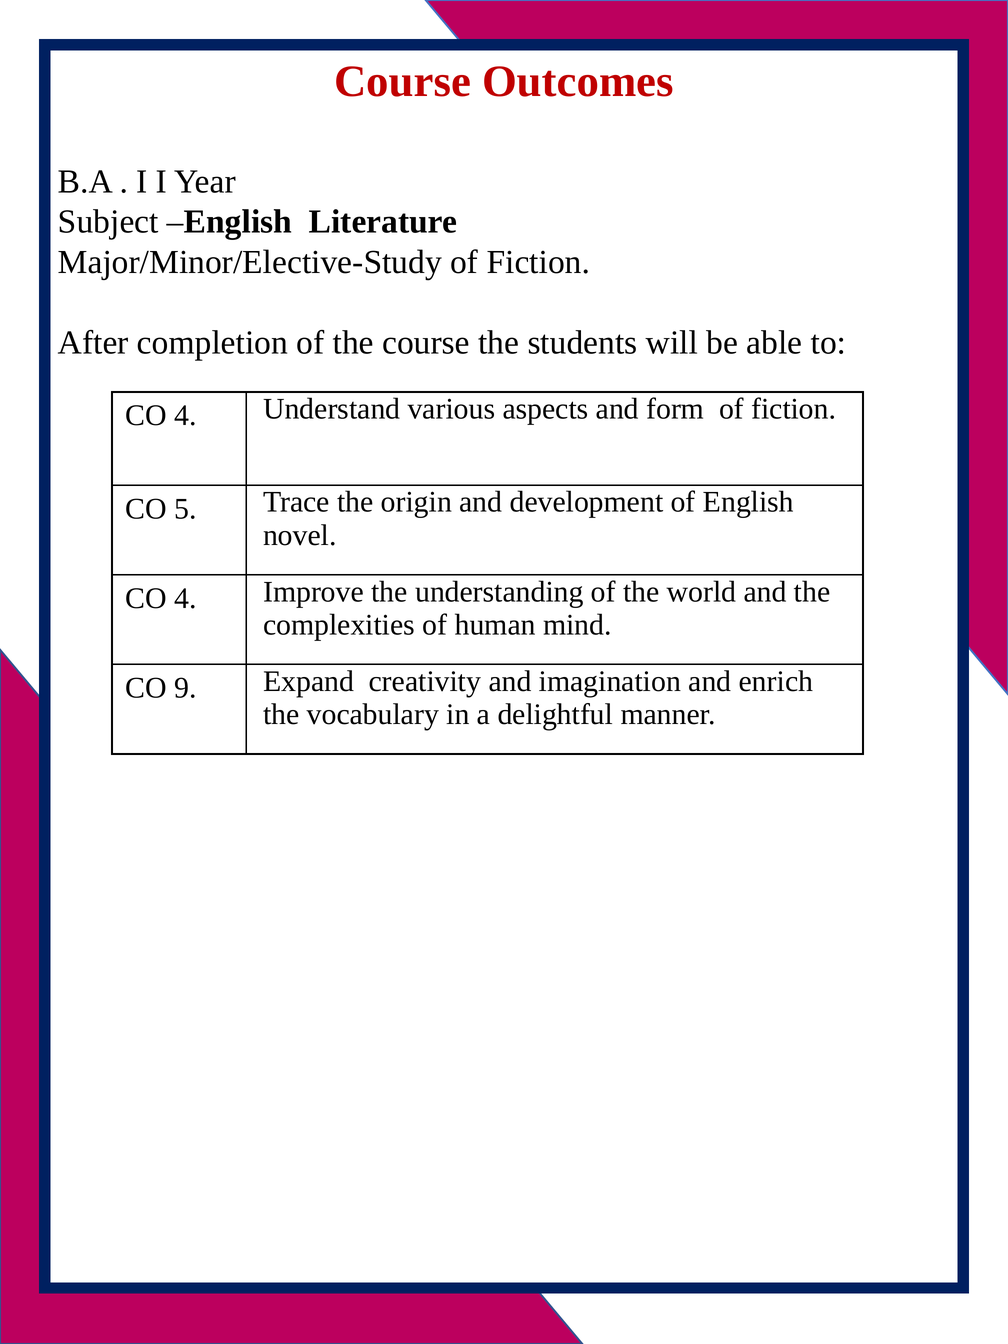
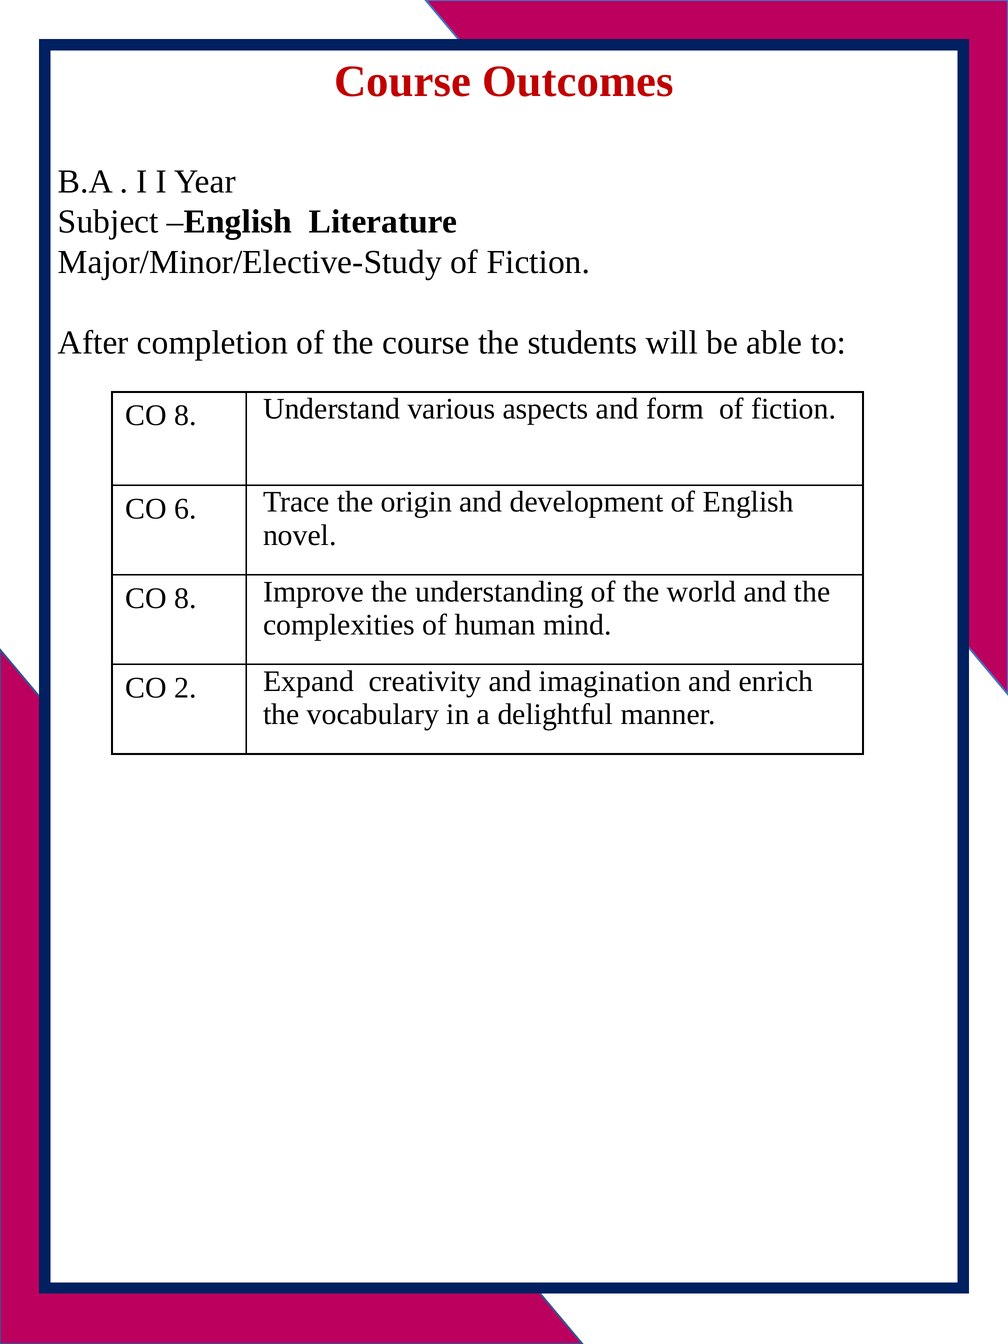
4 at (185, 416): 4 -> 8
5: 5 -> 6
4 at (185, 598): 4 -> 8
9: 9 -> 2
